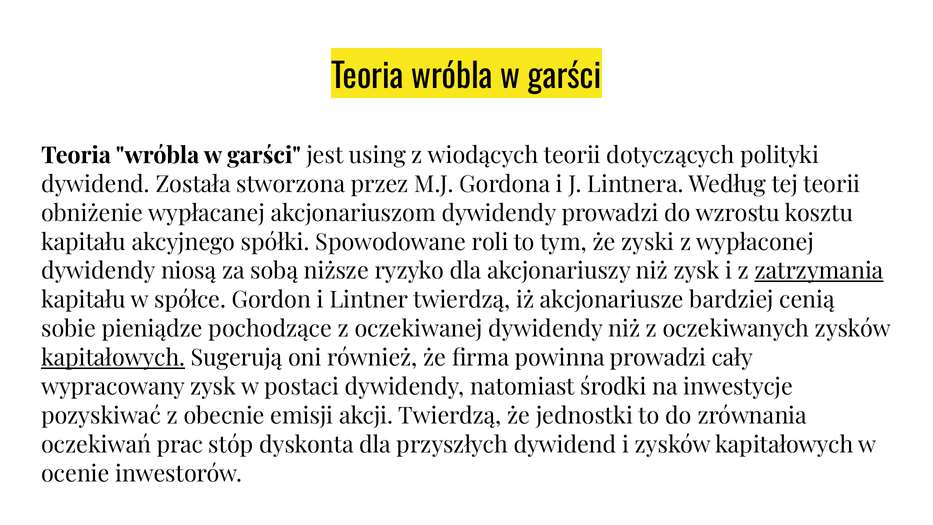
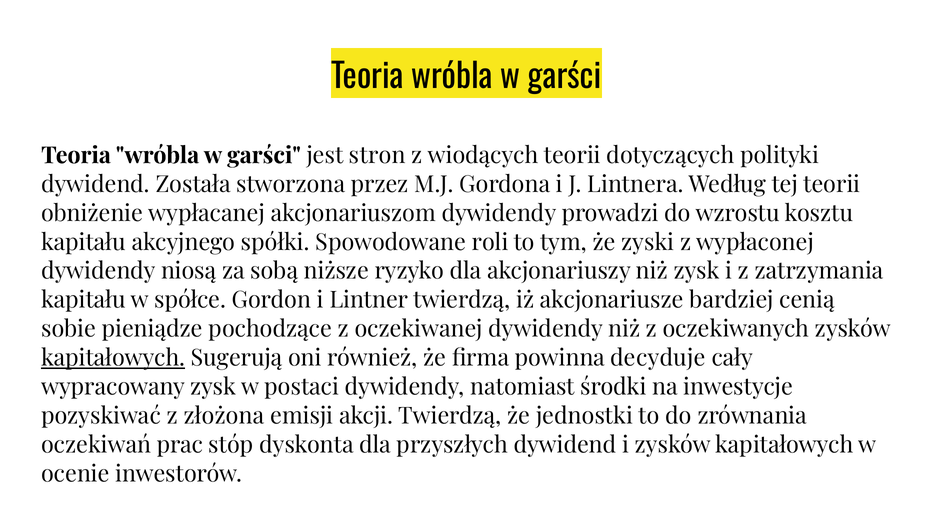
using: using -> stron
zatrzymania underline: present -> none
powinna prowadzi: prowadzi -> decyduje
obecnie: obecnie -> złożona
